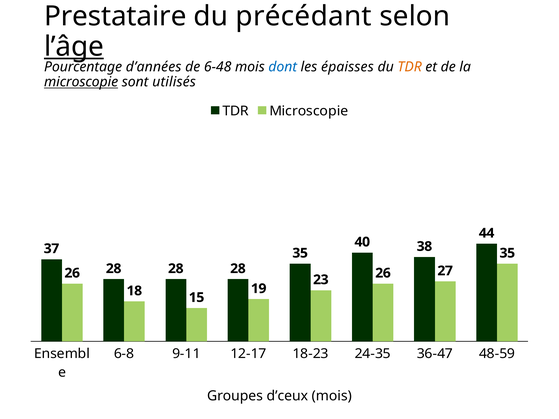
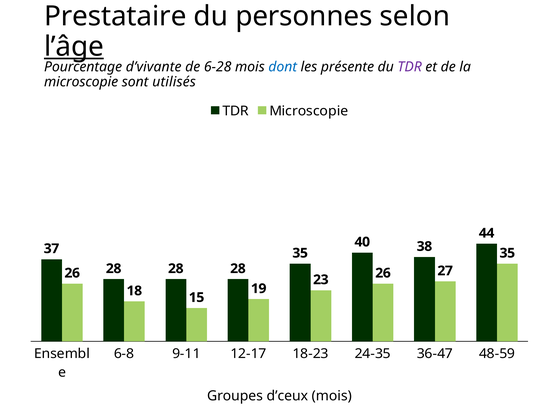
précédant: précédant -> personnes
d’années: d’années -> d’vivante
6-48: 6-48 -> 6-28
épaisses: épaisses -> présente
TDR at (410, 67) colour: orange -> purple
microscopie at (81, 82) underline: present -> none
